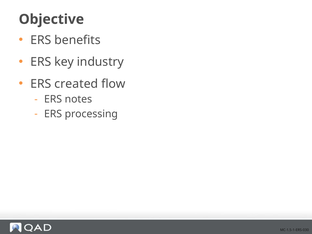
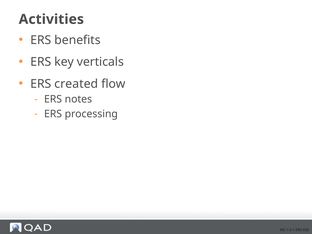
Objective: Objective -> Activities
industry: industry -> verticals
